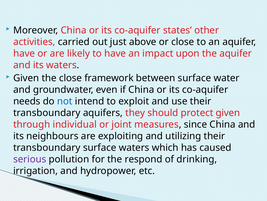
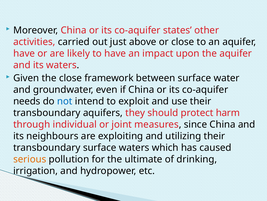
protect given: given -> harm
serious colour: purple -> orange
respond: respond -> ultimate
